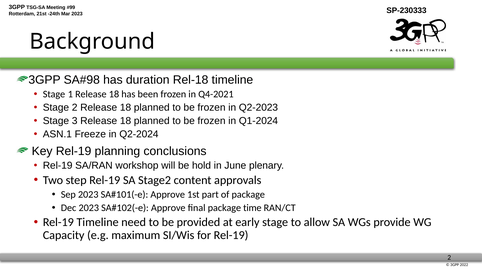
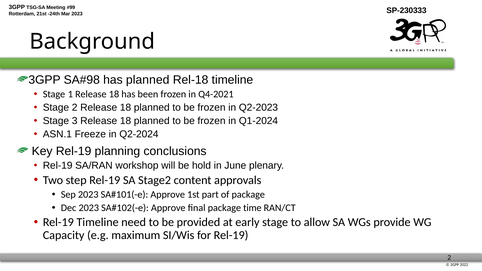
has duration: duration -> planned
